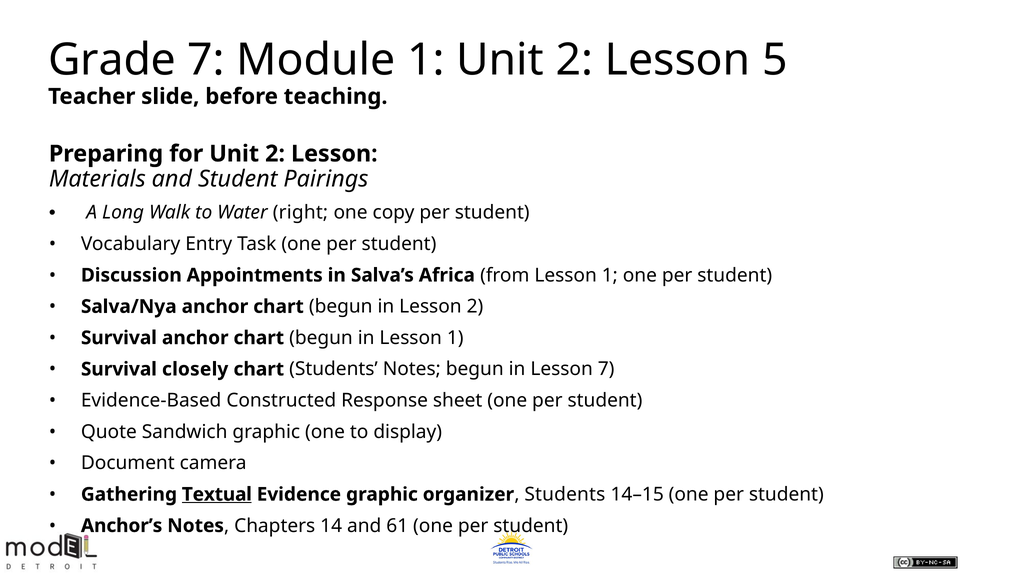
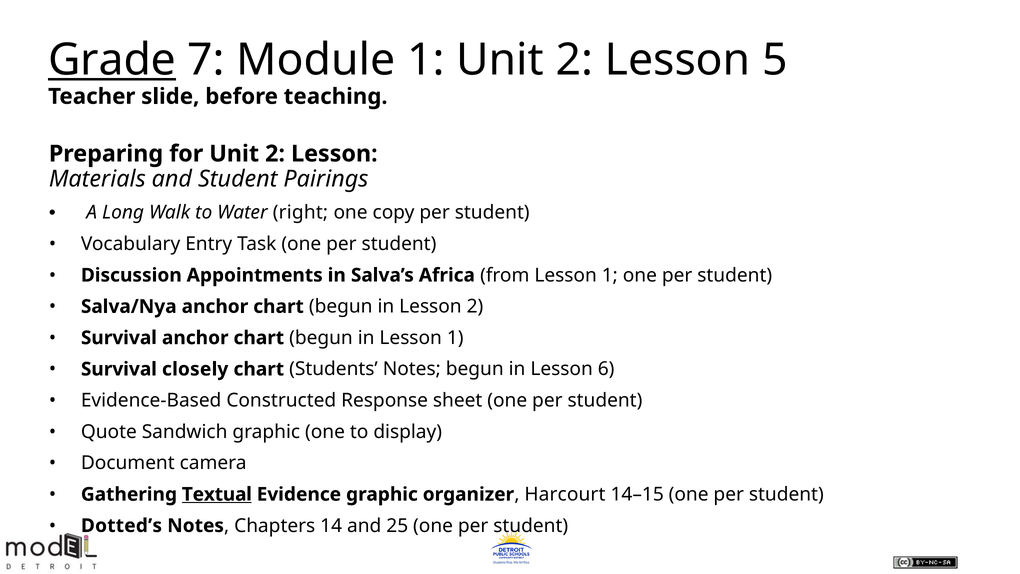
Grade underline: none -> present
Lesson 7: 7 -> 6
Students at (565, 494): Students -> Harcourt
Anchor’s: Anchor’s -> Dotted’s
61: 61 -> 25
